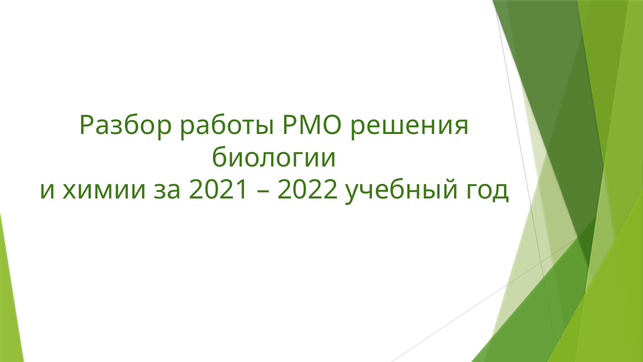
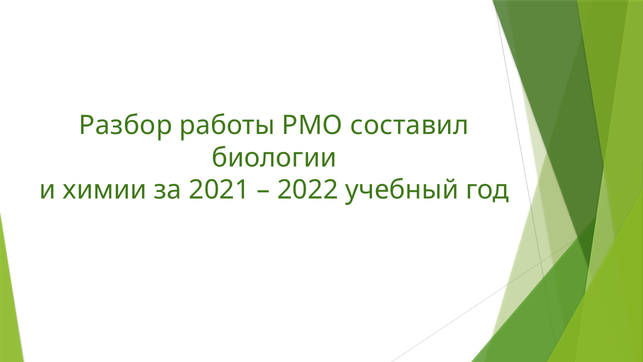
решения: решения -> составил
